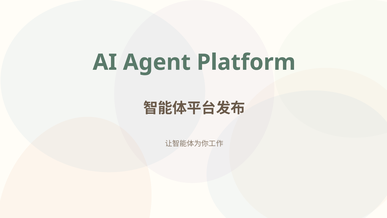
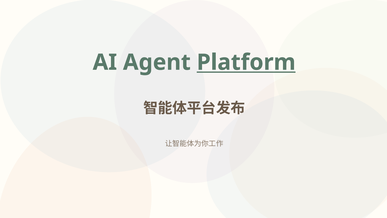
Platform underline: none -> present
